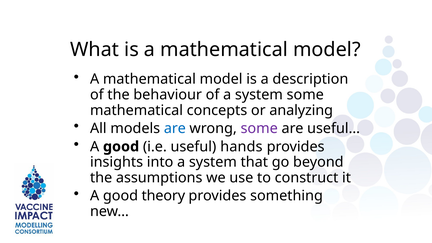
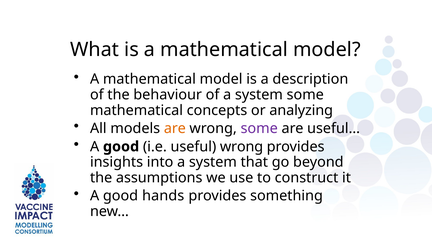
are at (175, 128) colour: blue -> orange
useful hands: hands -> wrong
theory: theory -> hands
